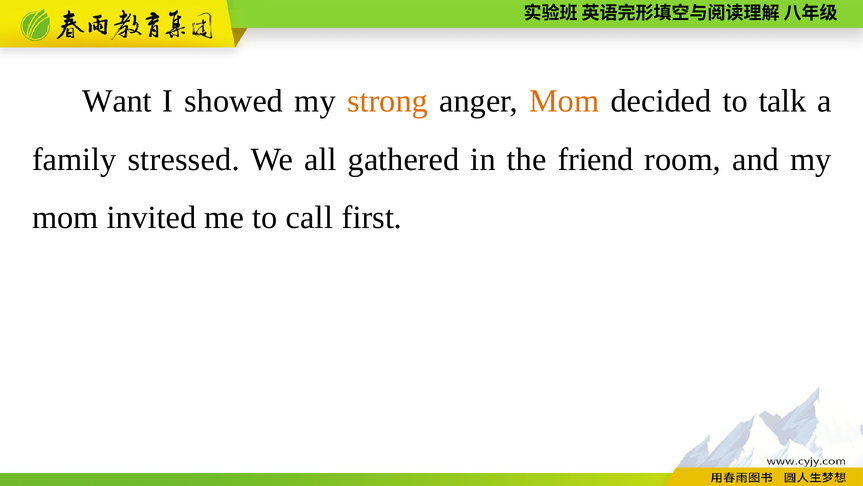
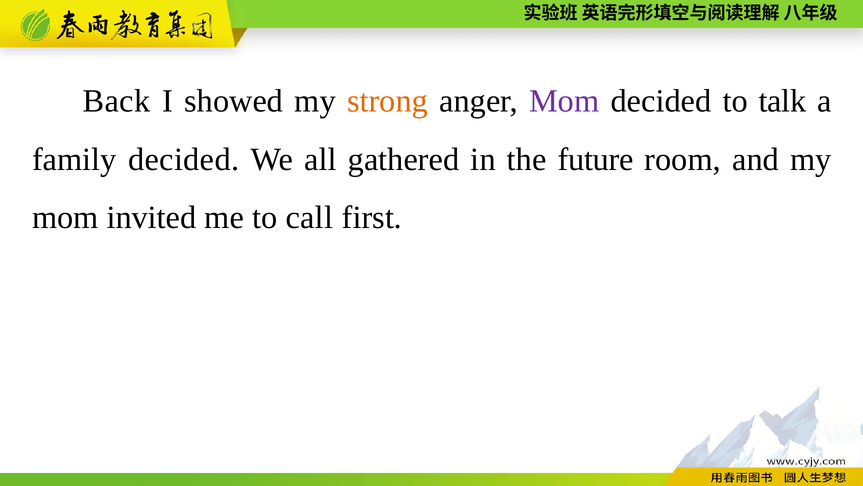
Want: Want -> Back
Mom at (564, 101) colour: orange -> purple
family stressed: stressed -> decided
friend: friend -> future
